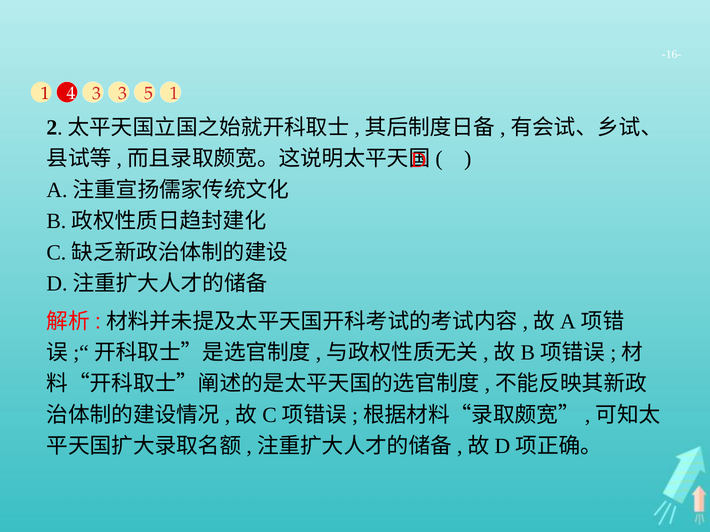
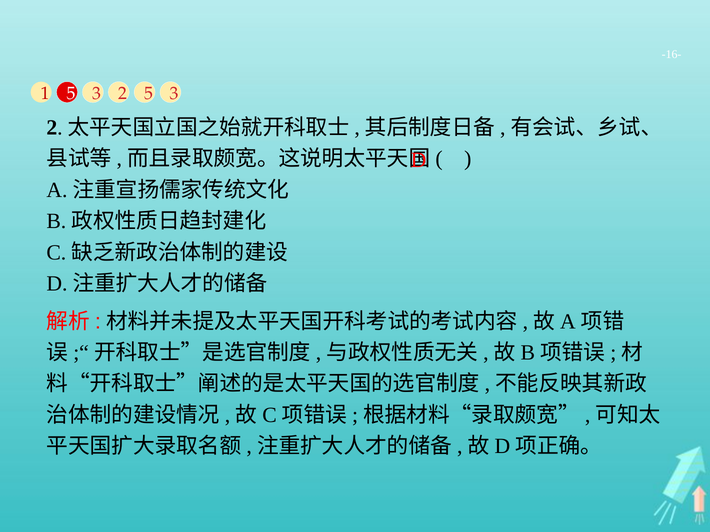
1 4: 4 -> 5
3 3: 3 -> 2
1 at (174, 93): 1 -> 3
